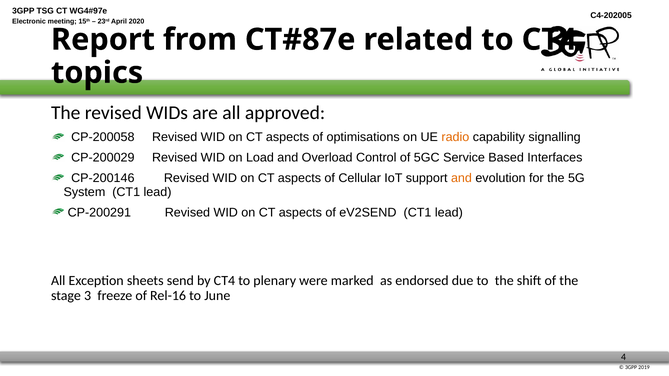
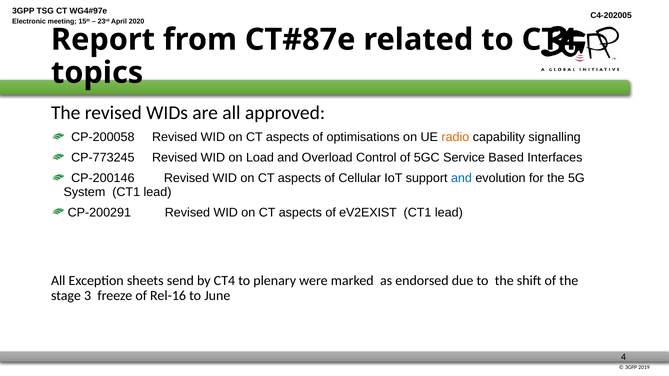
CP-200029: CP-200029 -> CP-773245
and at (461, 178) colour: orange -> blue
eV2SEND: eV2SEND -> eV2EXIST
